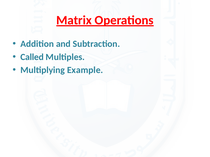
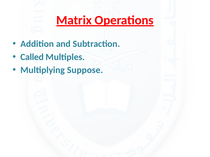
Example: Example -> Suppose
